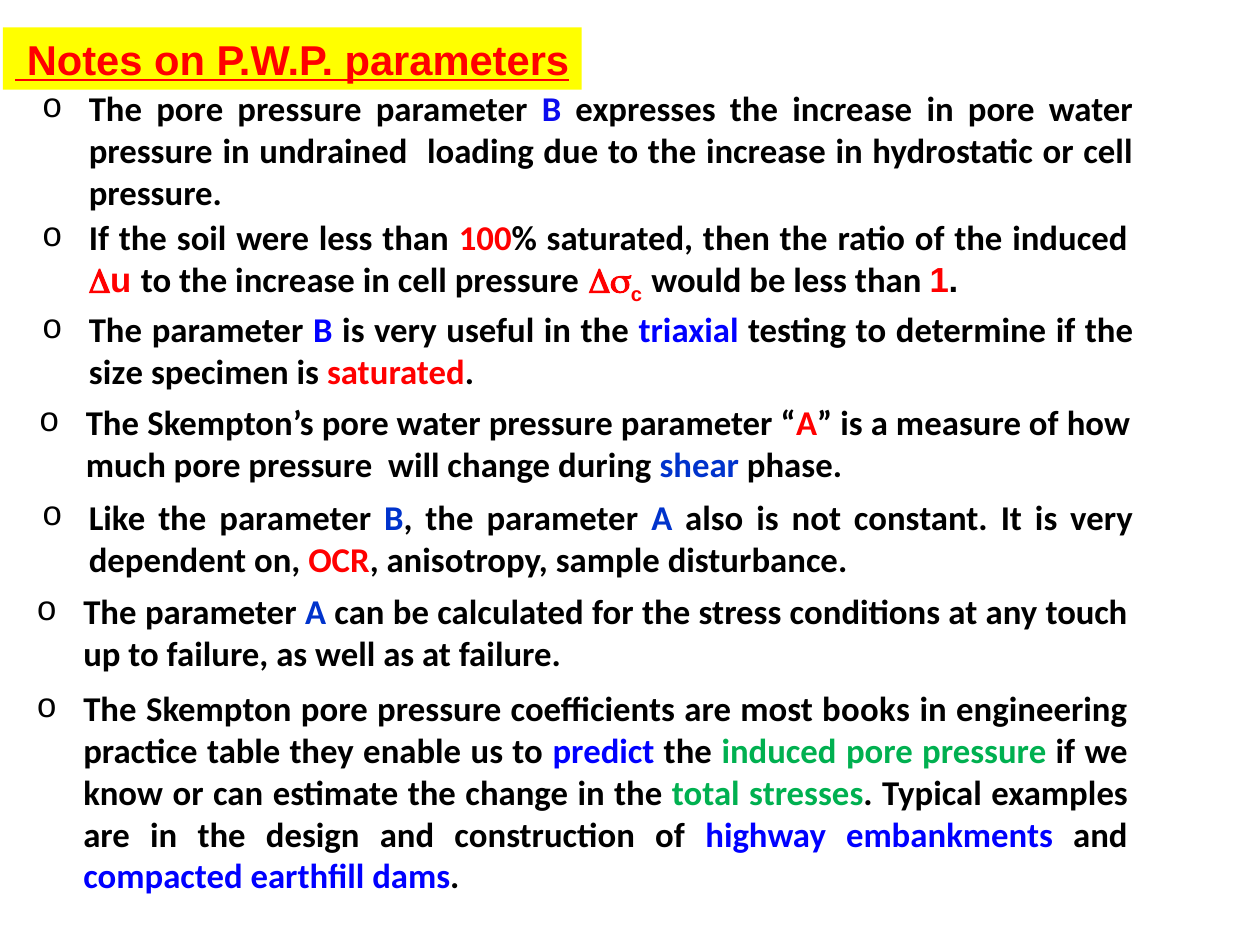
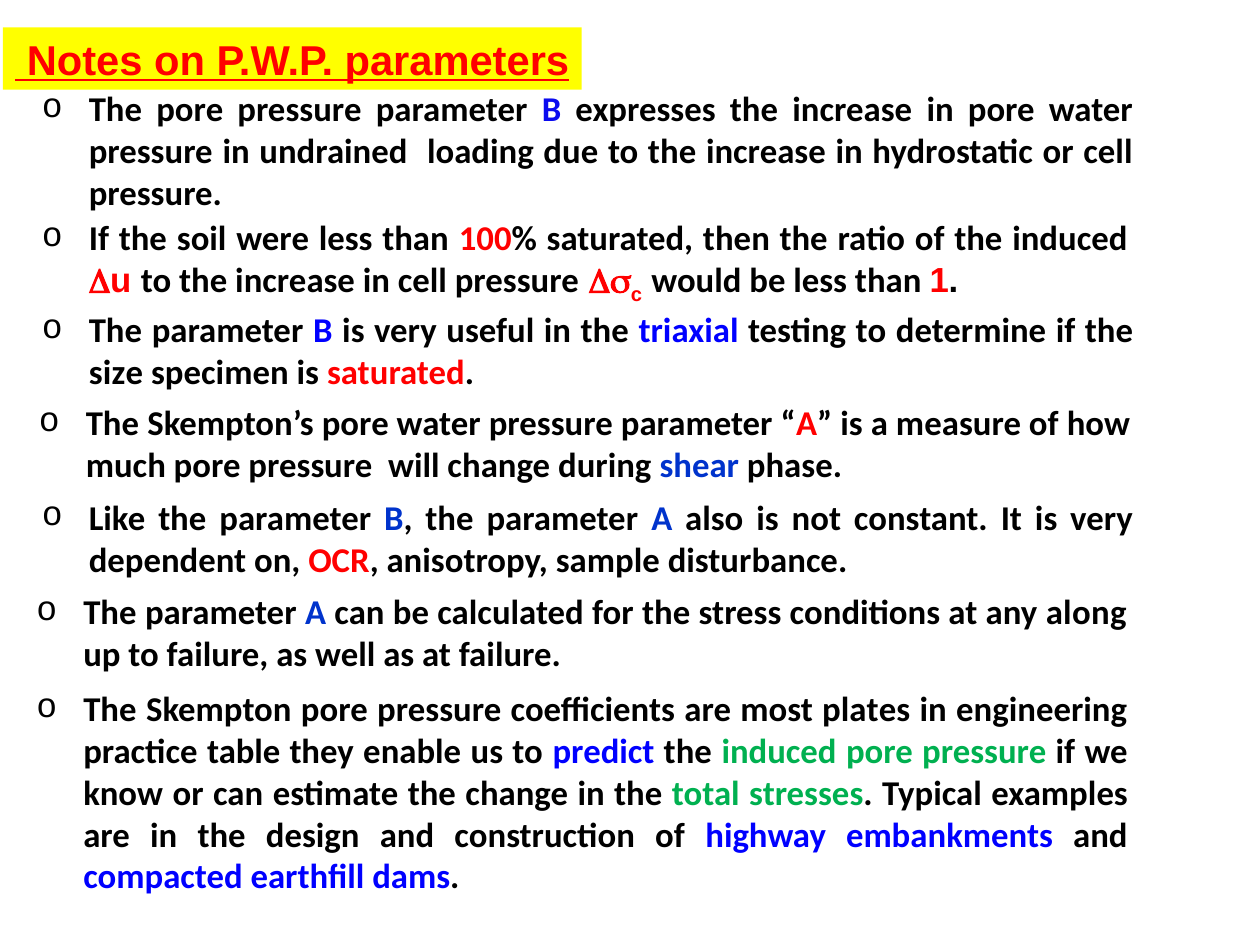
touch: touch -> along
books: books -> plates
